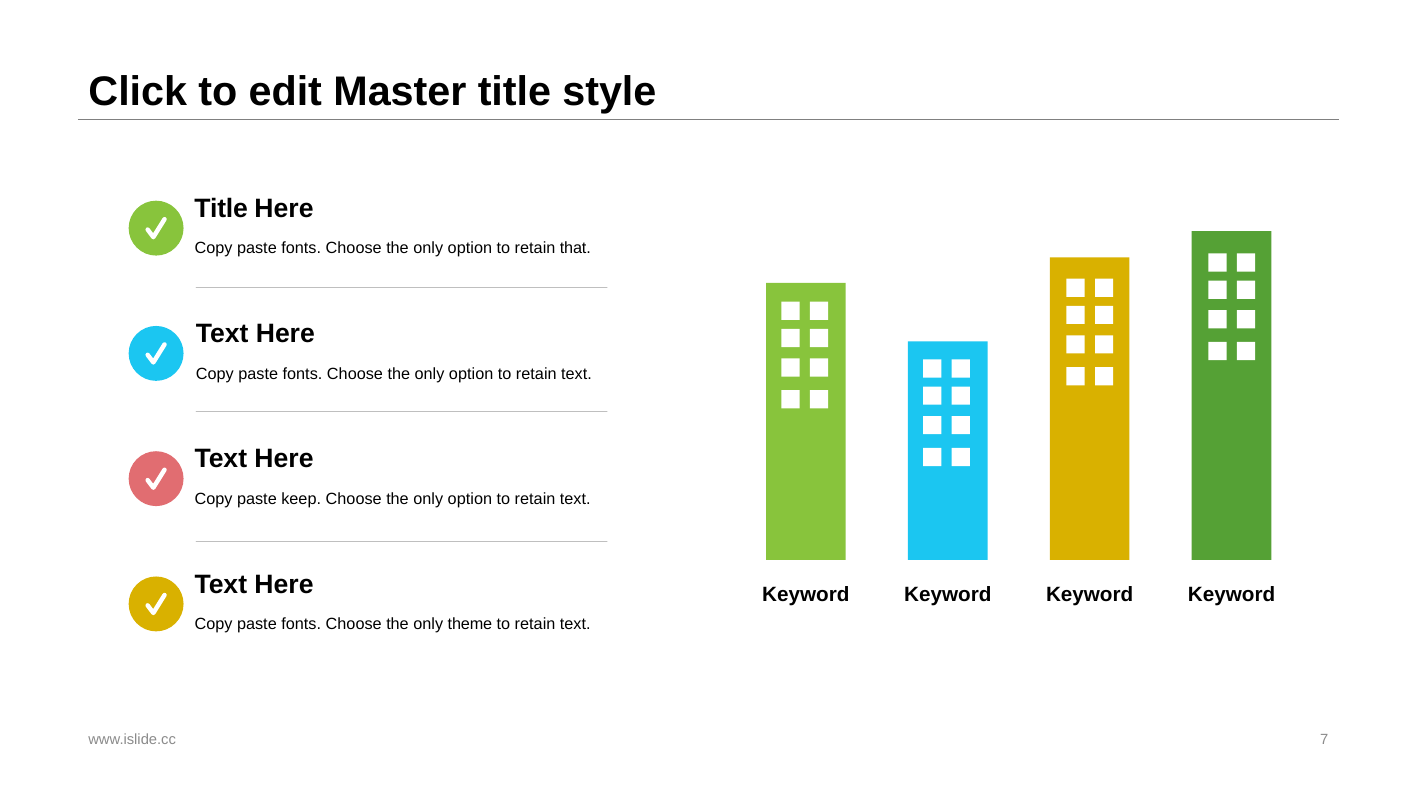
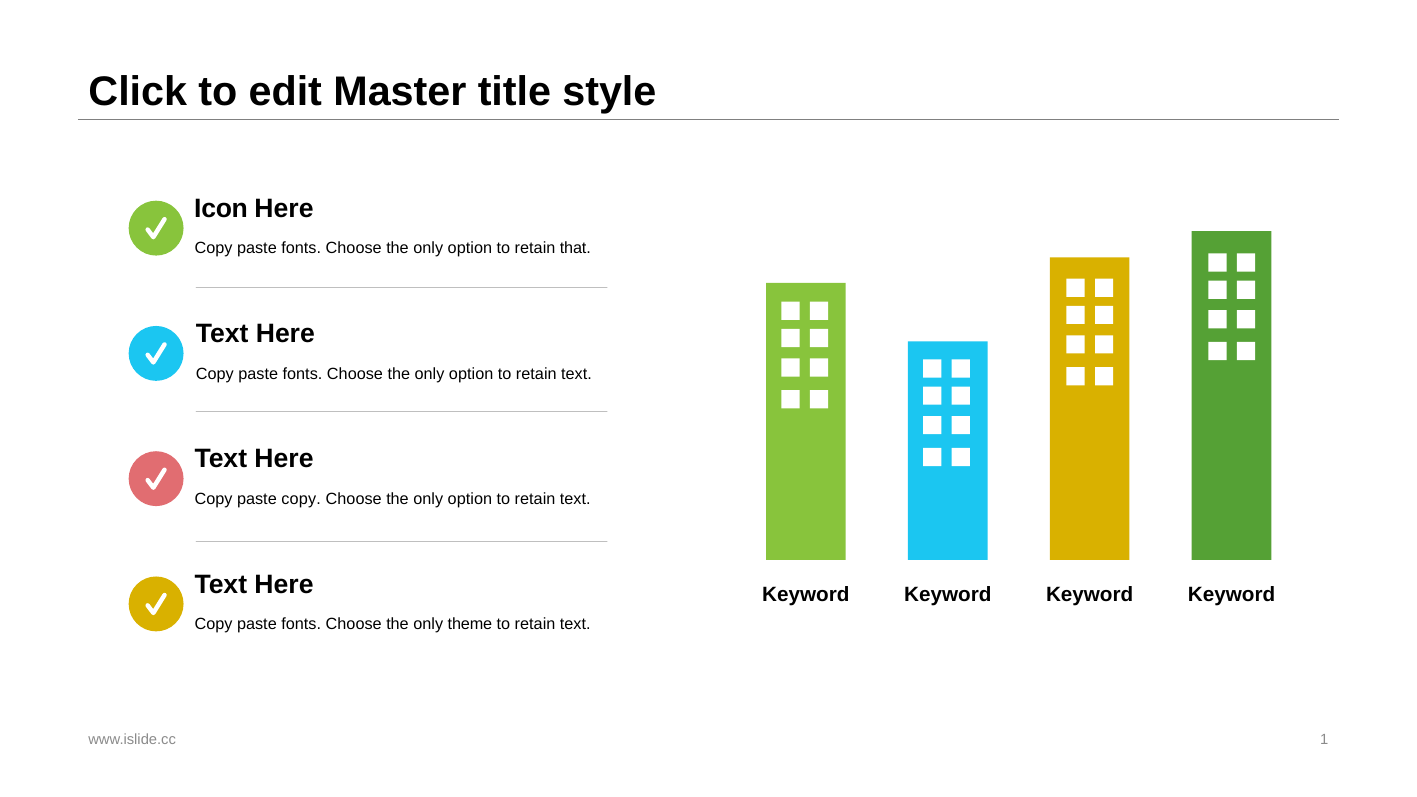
Title at (221, 209): Title -> Icon
paste keep: keep -> copy
7: 7 -> 1
